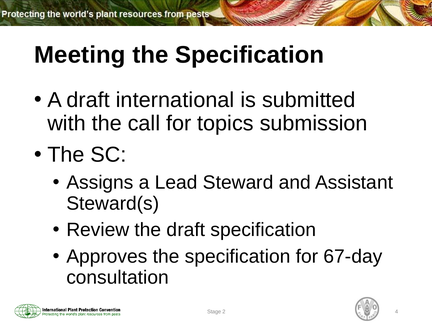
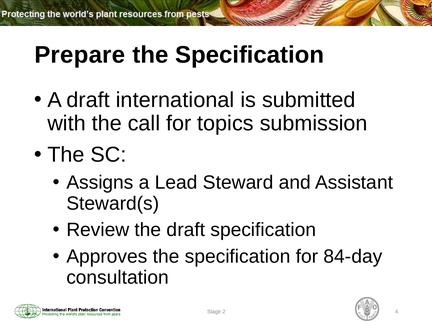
Meeting: Meeting -> Prepare
67-day: 67-day -> 84-day
